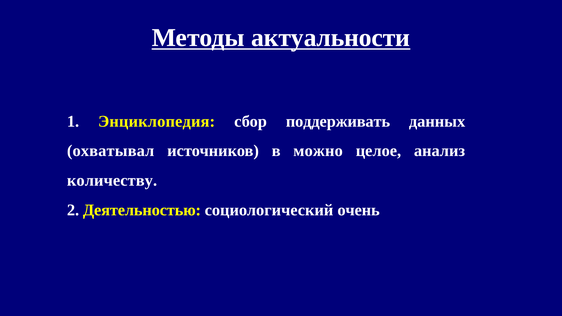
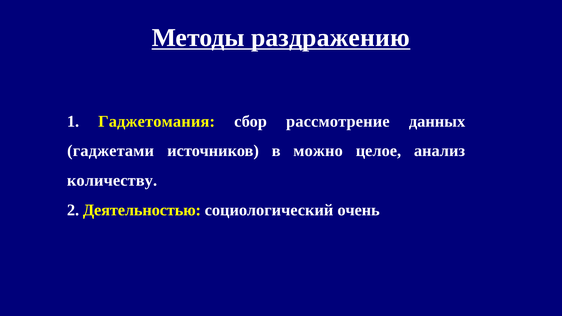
актуальности: актуальности -> раздражению
Энциклопедия: Энциклопедия -> Гаджетомания
поддерживать: поддерживать -> рассмотрение
охватывал: охватывал -> гаджетами
